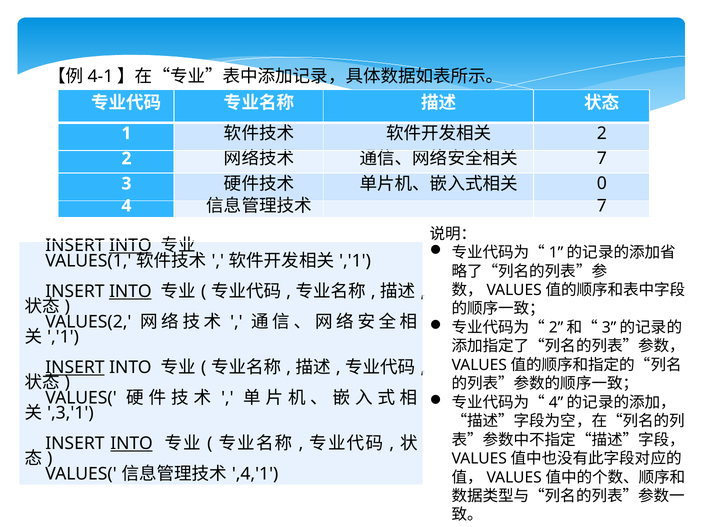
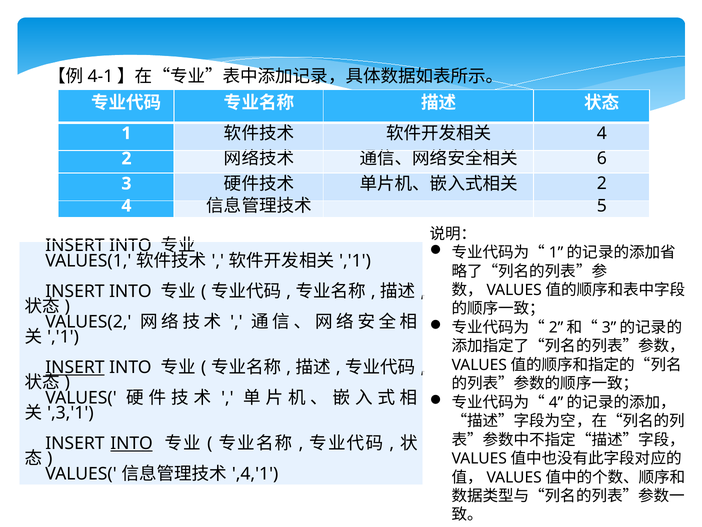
2 at (602, 133): 2 -> 4
7 at (602, 158): 7 -> 6
0 at (602, 183): 0 -> 2
7 at (602, 206): 7 -> 5
INTO at (130, 245) underline: present -> none
INTO at (130, 291) underline: present -> none
